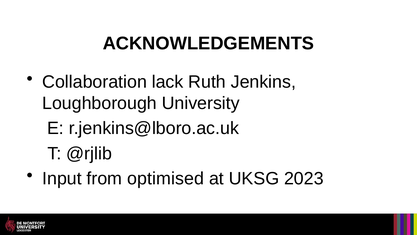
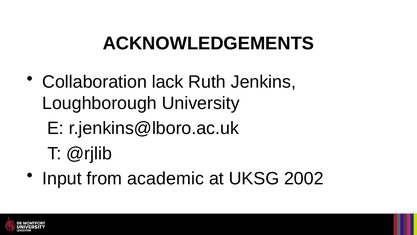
optimised: optimised -> academic
2023: 2023 -> 2002
